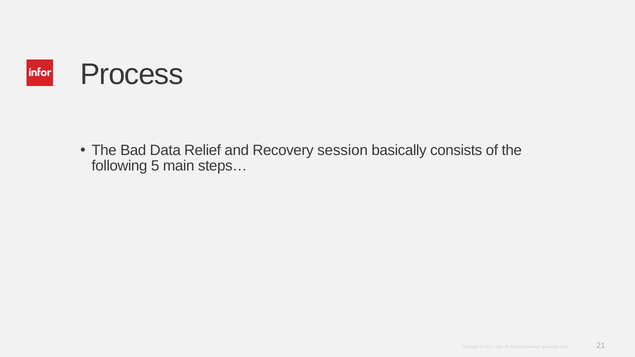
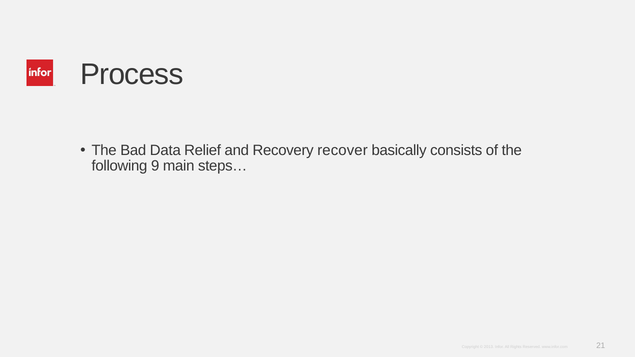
session: session -> recover
5: 5 -> 9
